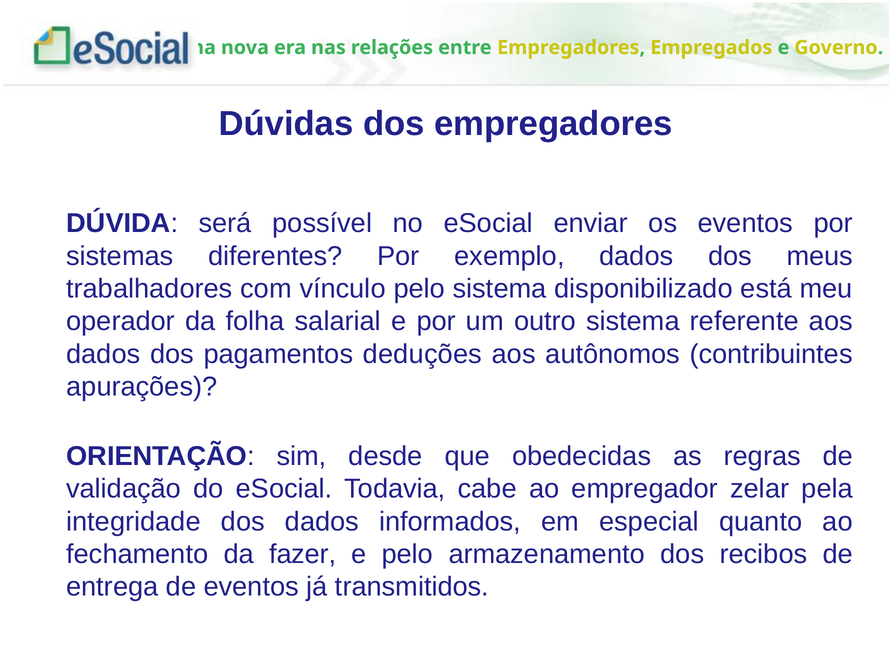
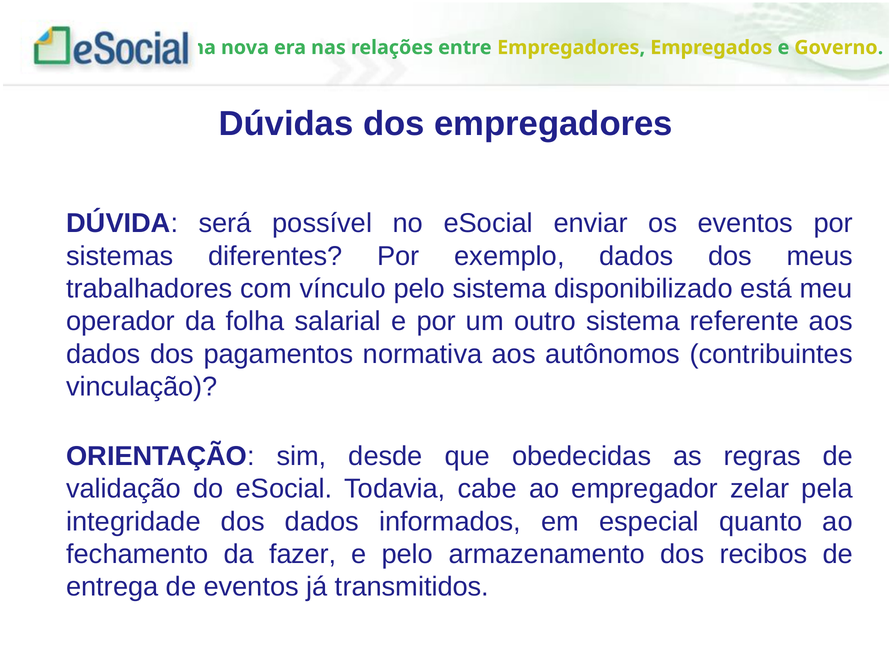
deduções: deduções -> normativa
apurações: apurações -> vinculação
